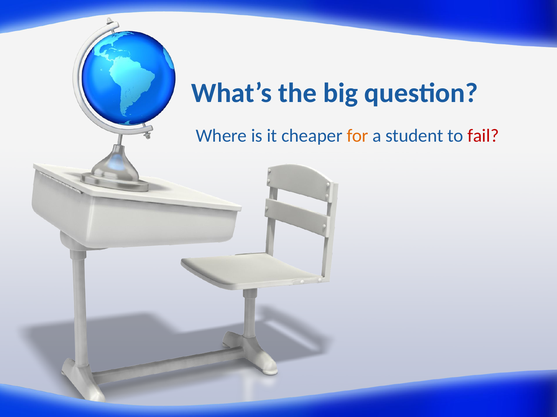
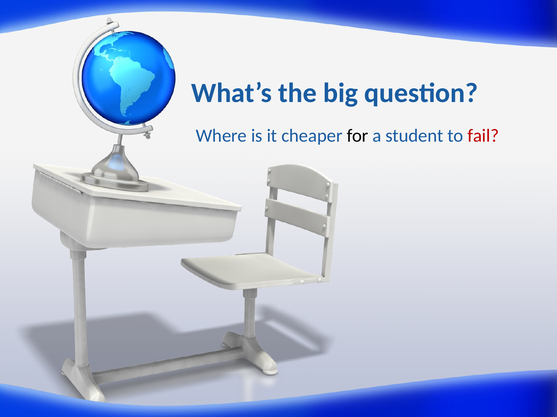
for colour: orange -> black
